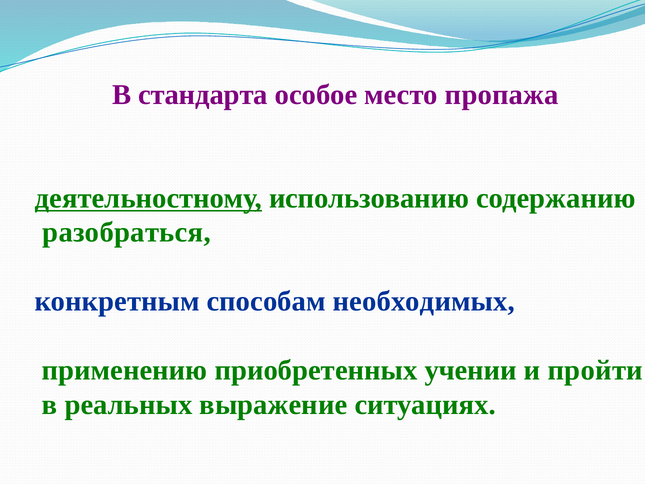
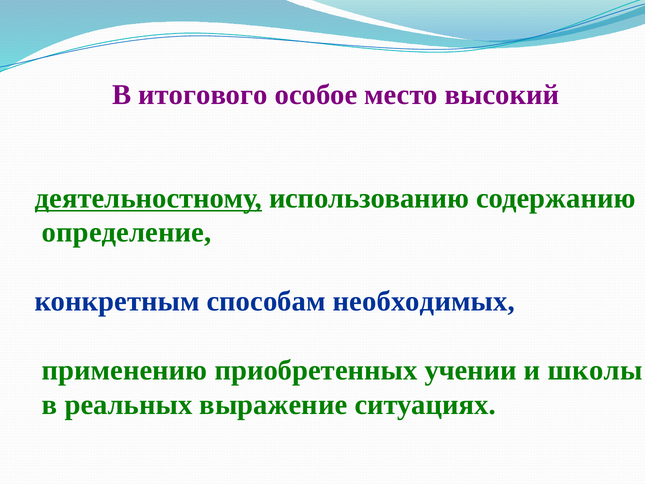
стандарта: стандарта -> итогового
пропажа: пропажа -> высокий
разобраться: разобраться -> определение
пройти: пройти -> школы
